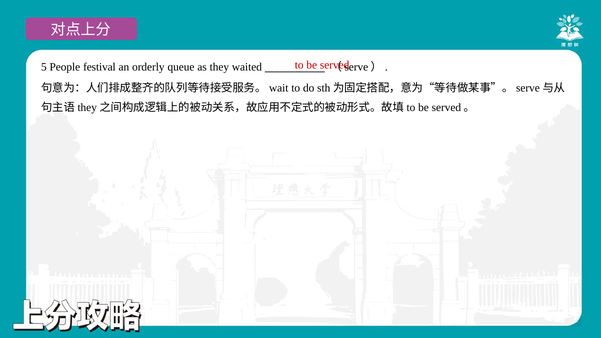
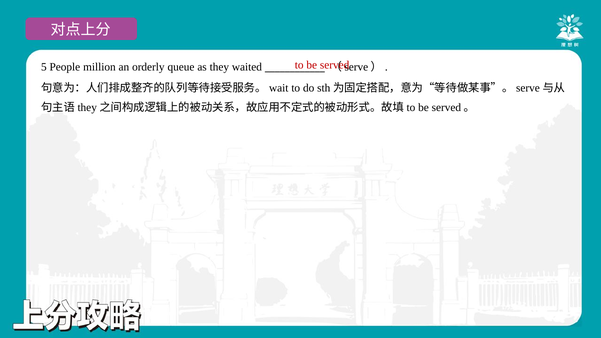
festival: festival -> million
